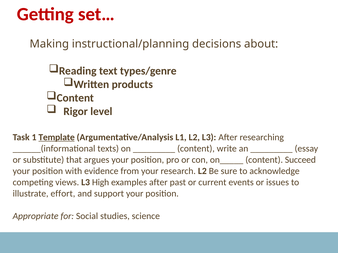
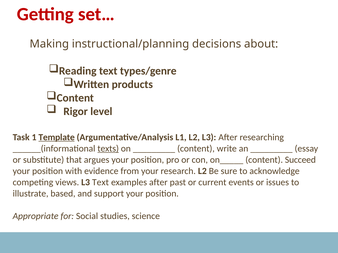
texts underline: none -> present
L3 High: High -> Text
effort: effort -> based
